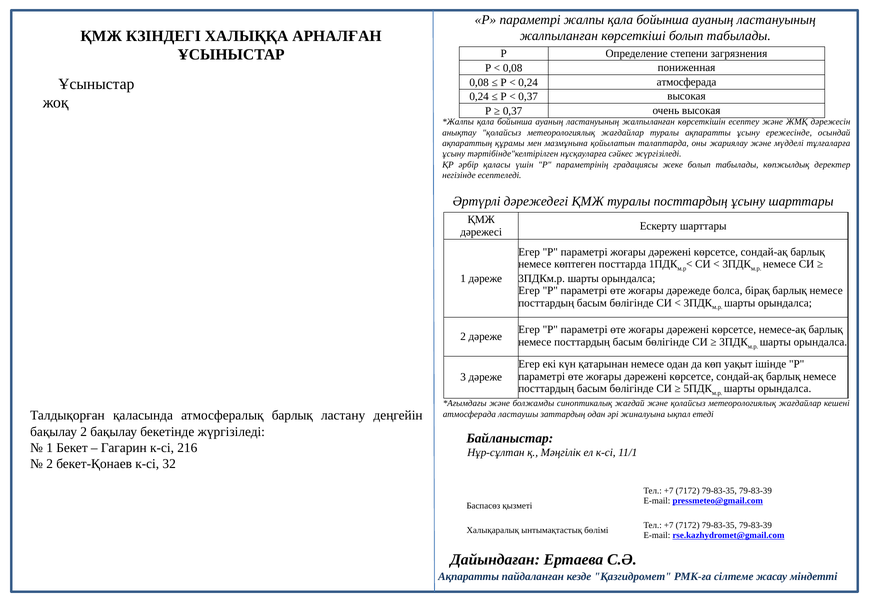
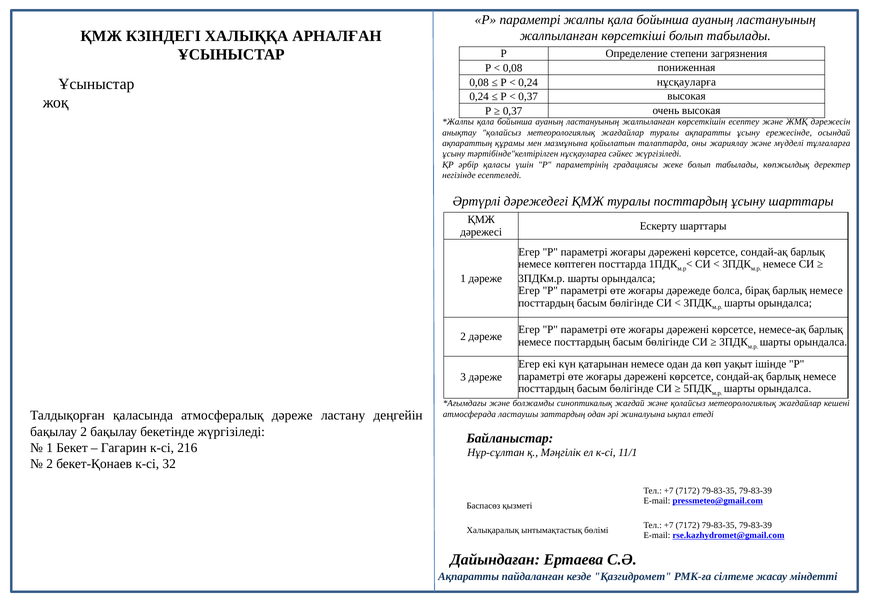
0,24 атмосферада: атмосферада -> нұсқауларға
атмосфералық барлық: барлық -> дәреже
